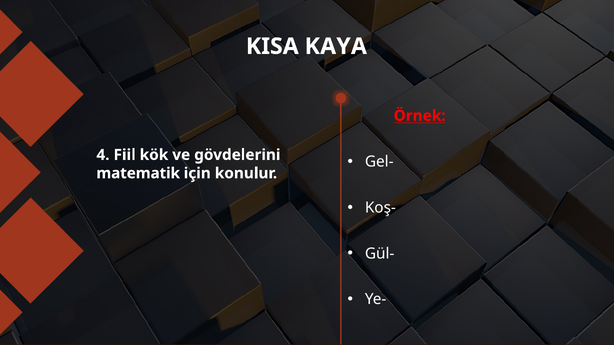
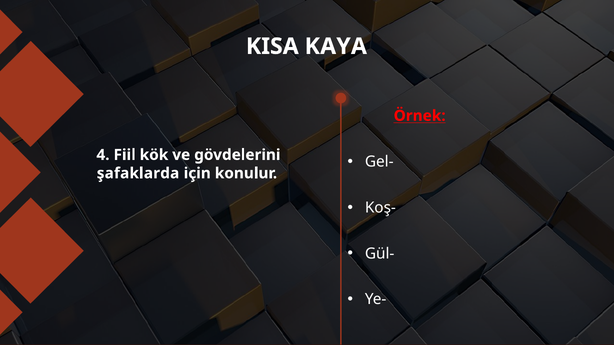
matematik: matematik -> şafaklarda
